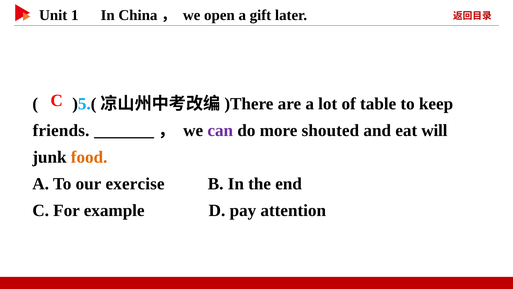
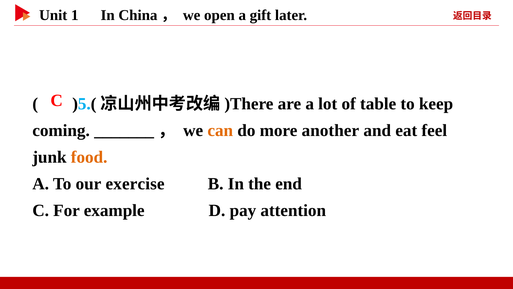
friends: friends -> coming
can colour: purple -> orange
shouted: shouted -> another
will: will -> feel
